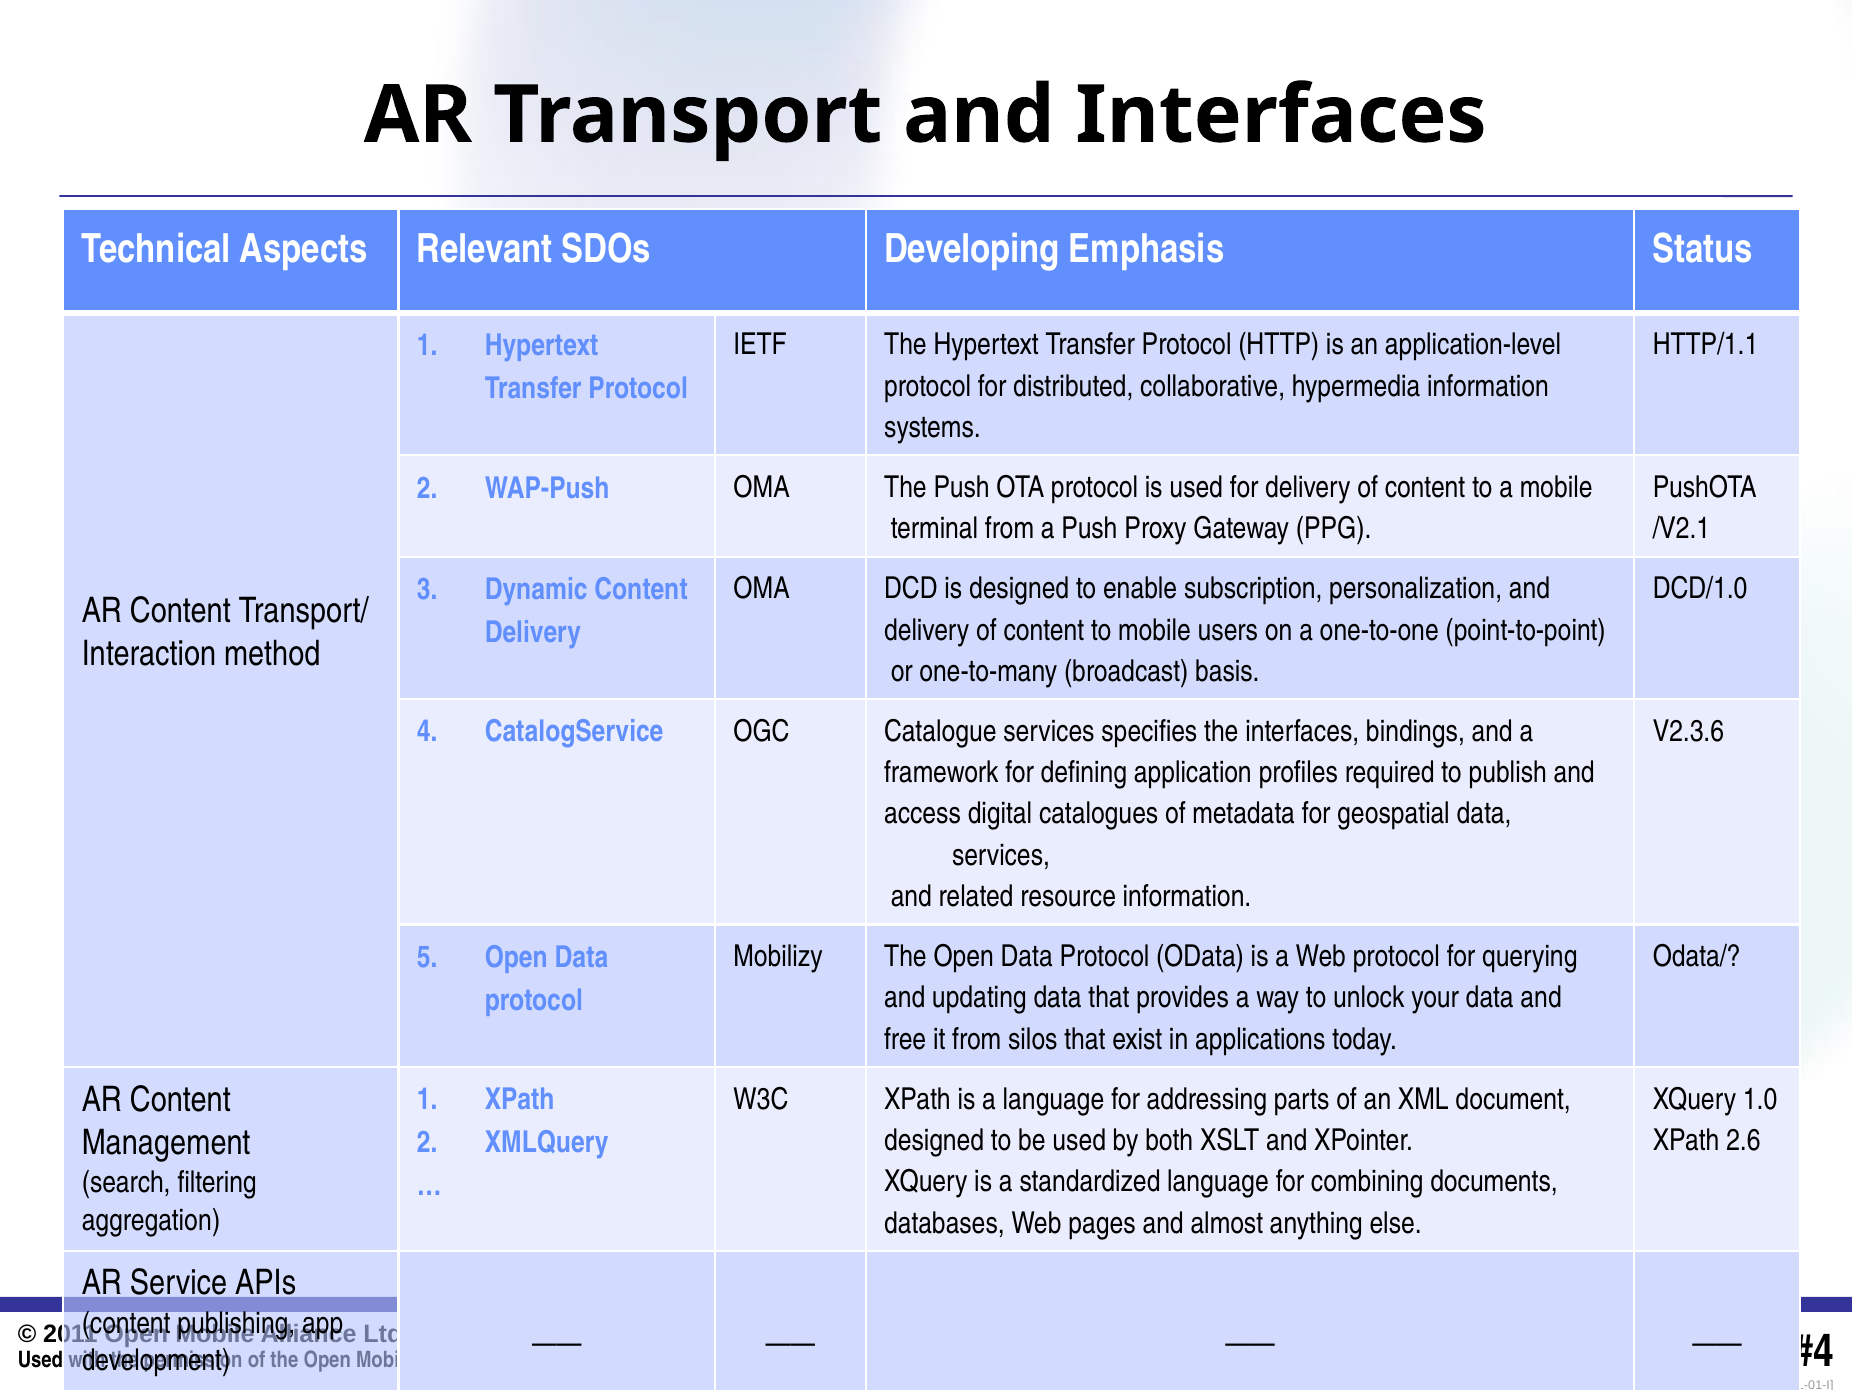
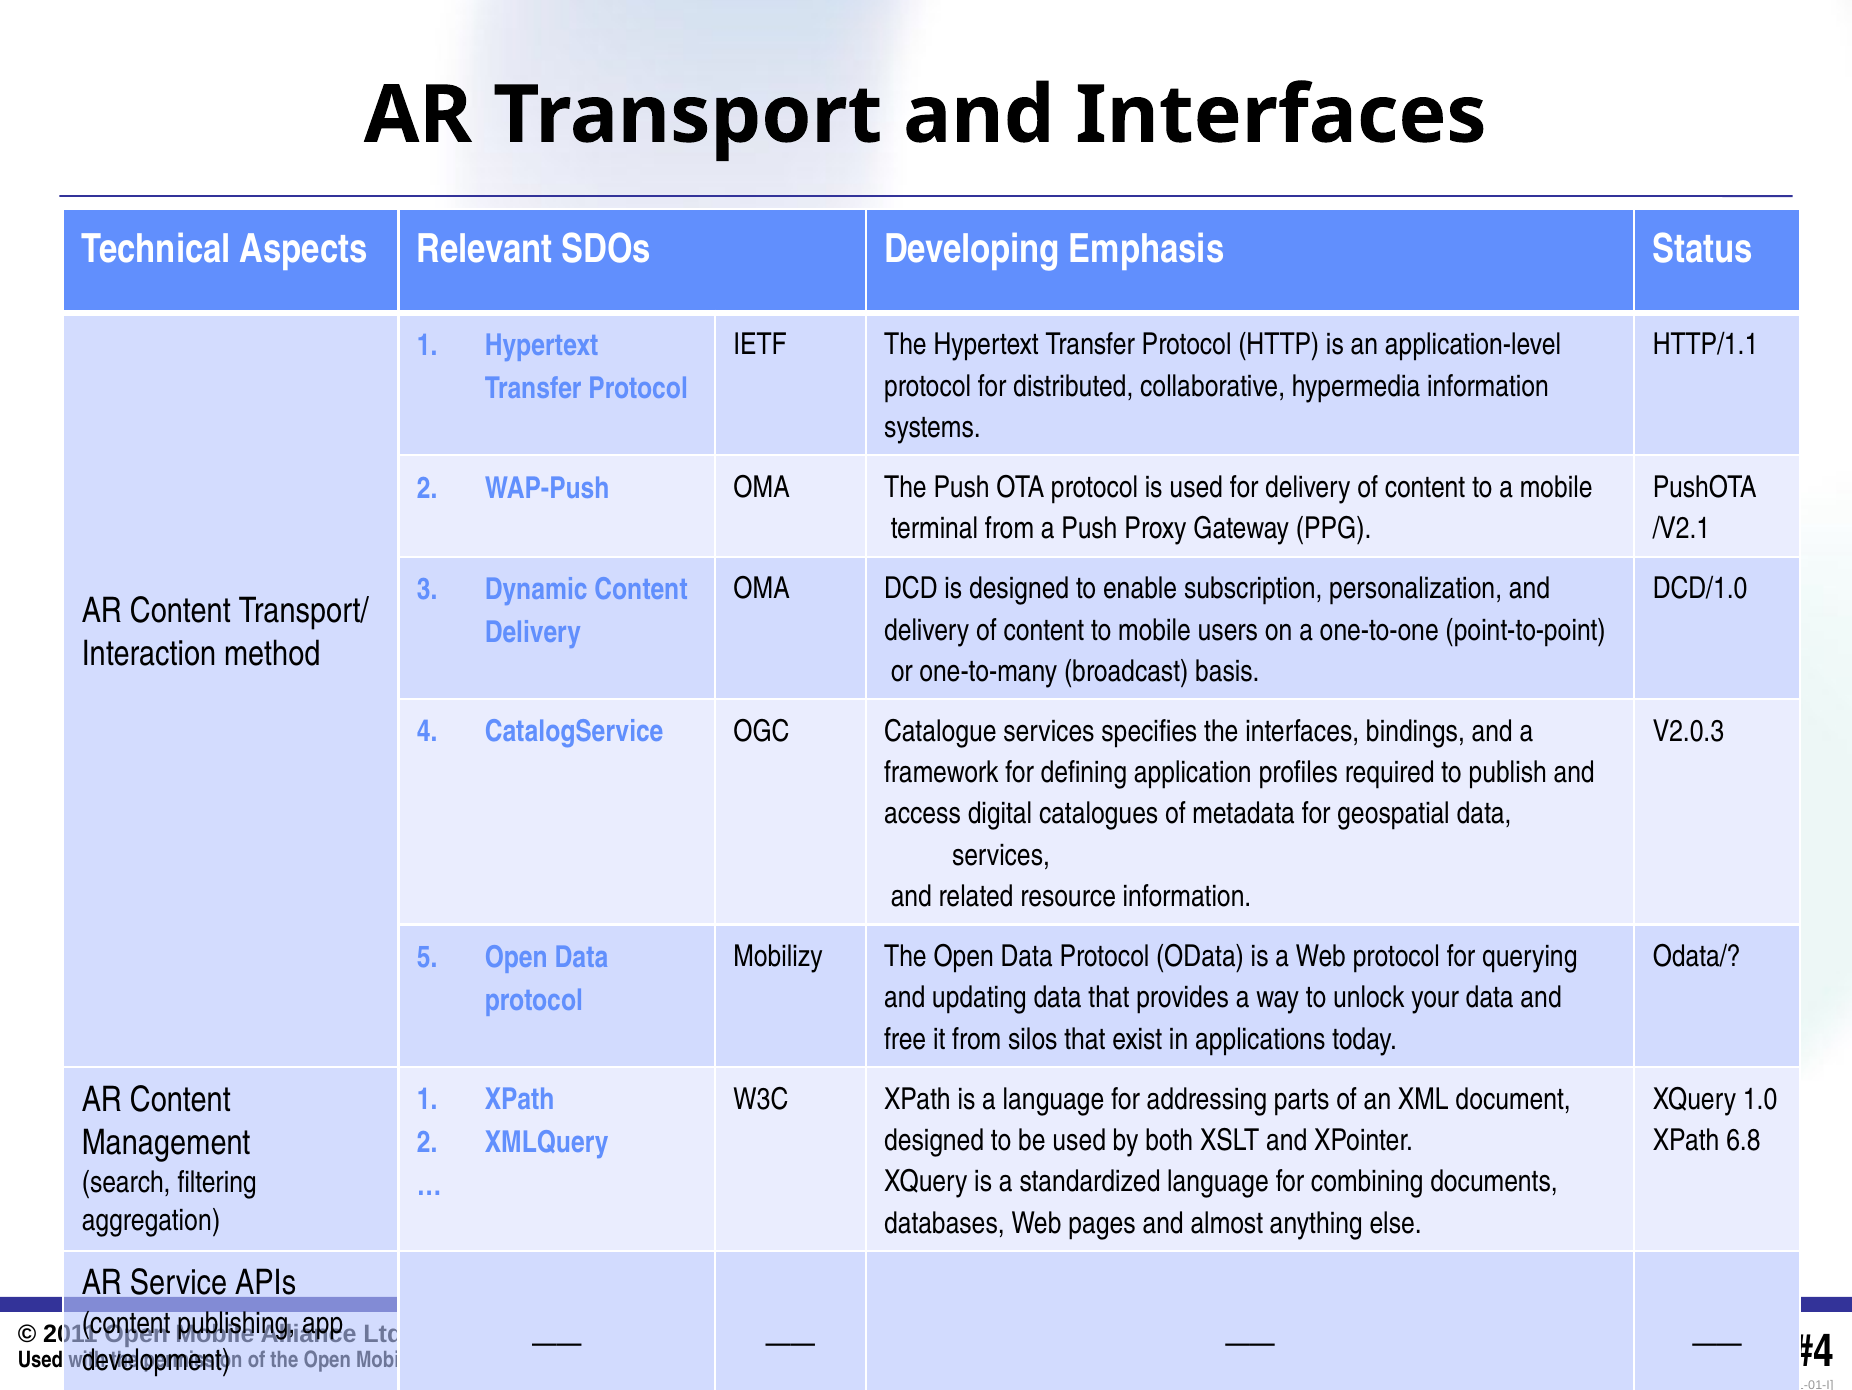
V2.3.6: V2.3.6 -> V2.0.3
2.6: 2.6 -> 6.8
